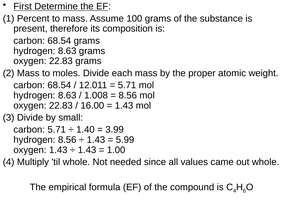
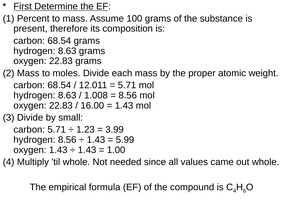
1.40: 1.40 -> 1.23
